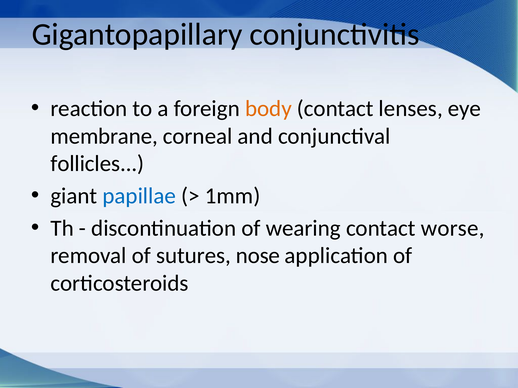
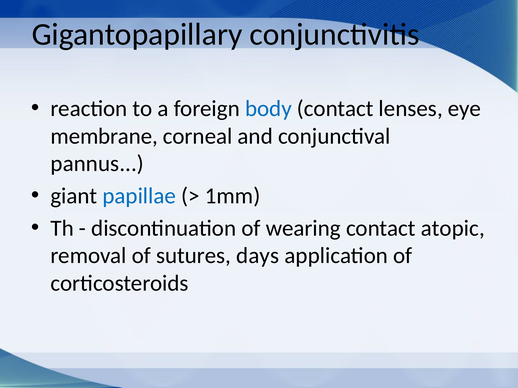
body colour: orange -> blue
follicles: follicles -> pannus
worse: worse -> atopic
nose: nose -> days
